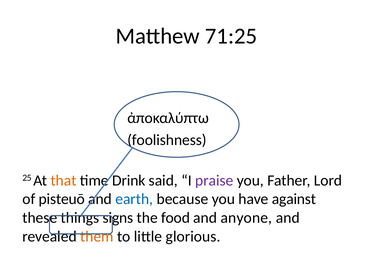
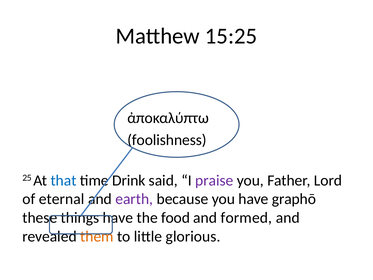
71:25: 71:25 -> 15:25
that colour: orange -> blue
pisteuō: pisteuō -> eternal
earth colour: blue -> purple
against: against -> graphō
things signs: signs -> have
anyone: anyone -> formed
